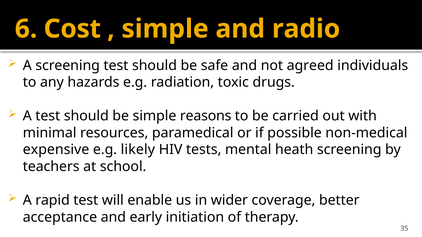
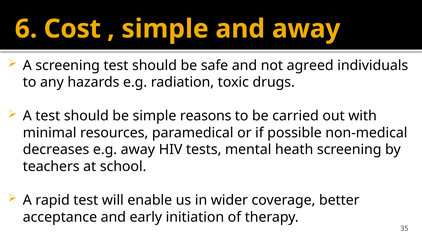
and radio: radio -> away
expensive: expensive -> decreases
e.g likely: likely -> away
